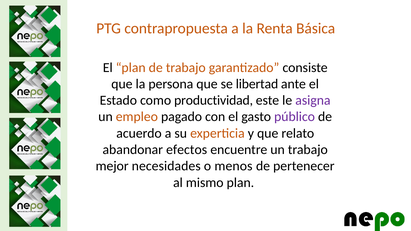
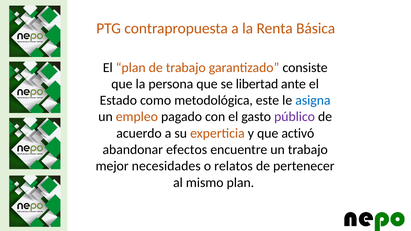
productividad: productividad -> metodológica
asigna colour: purple -> blue
relato: relato -> activó
menos: menos -> relatos
